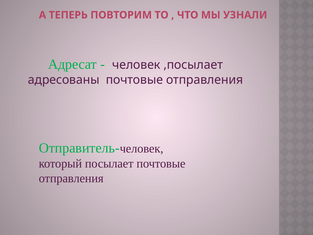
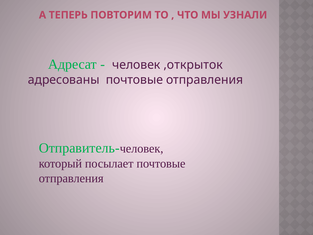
,посылает: ,посылает -> ,открыток
